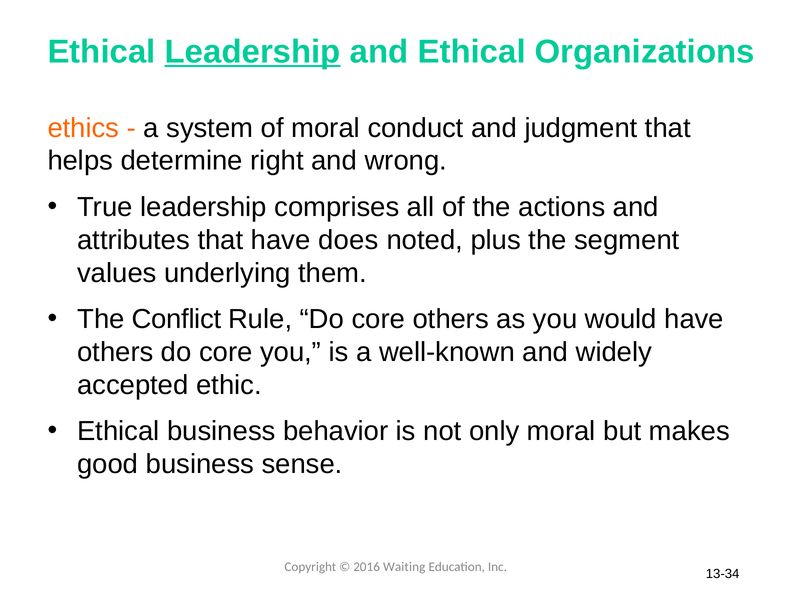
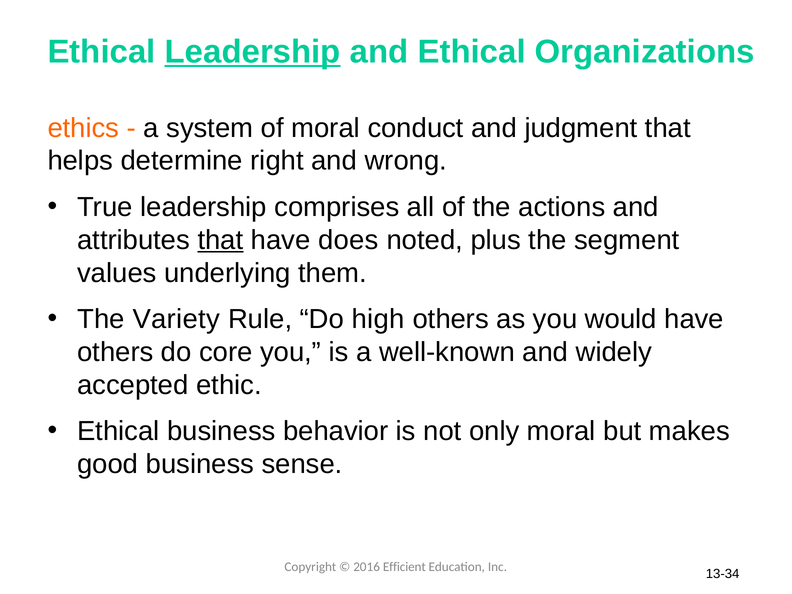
that at (220, 240) underline: none -> present
Conflict: Conflict -> Variety
Rule Do core: core -> high
Waiting: Waiting -> Efficient
